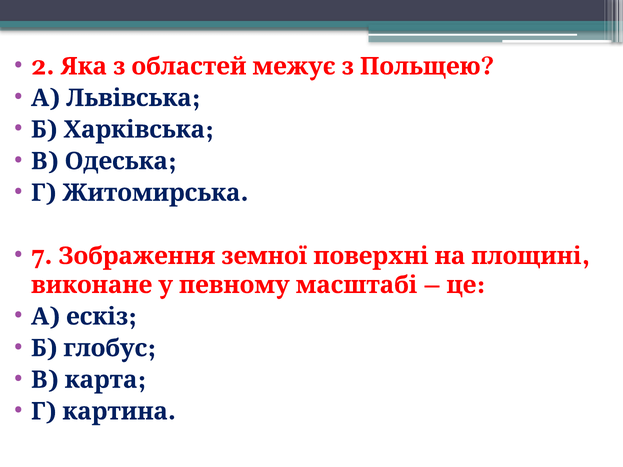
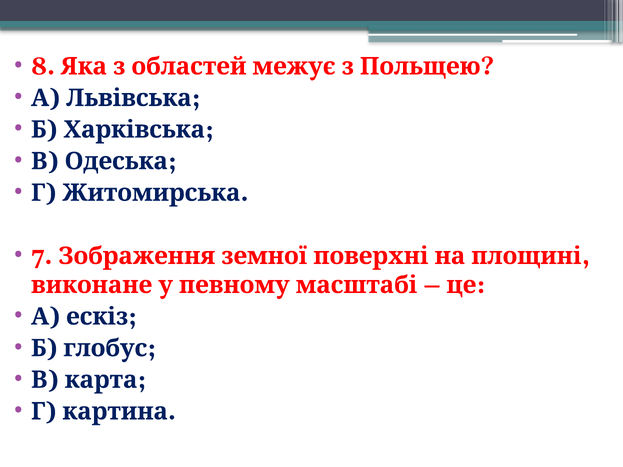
2: 2 -> 8
